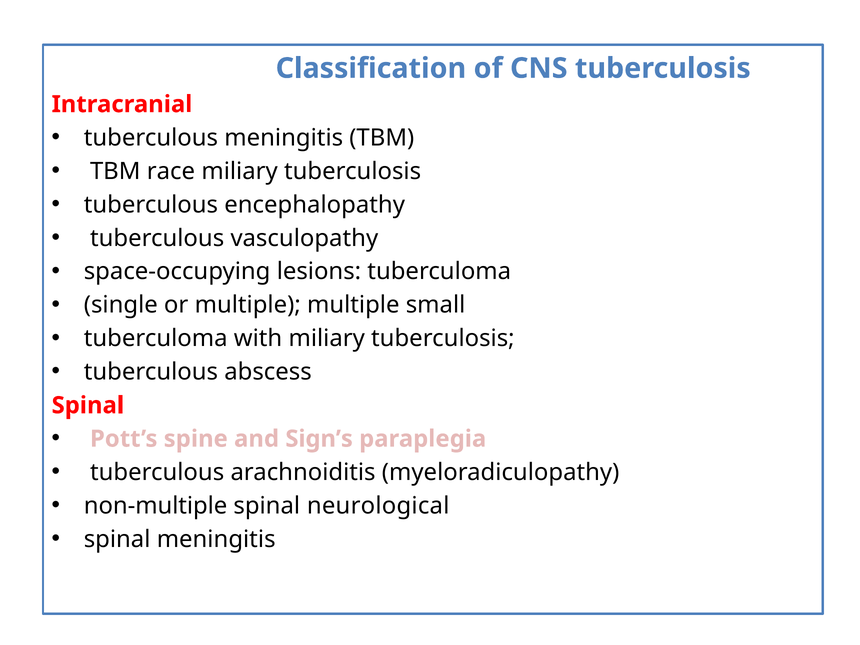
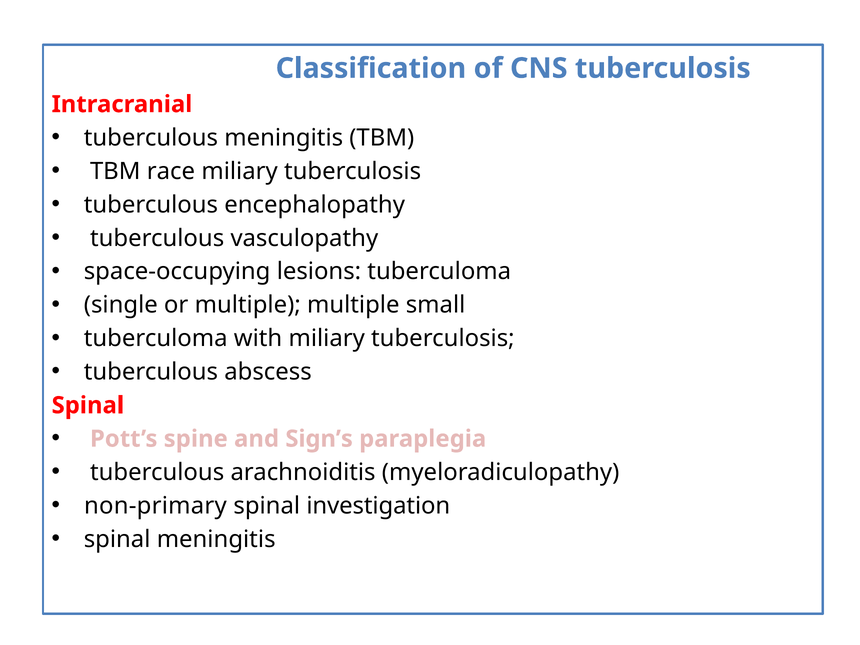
non-multiple: non-multiple -> non-primary
neurological: neurological -> investigation
